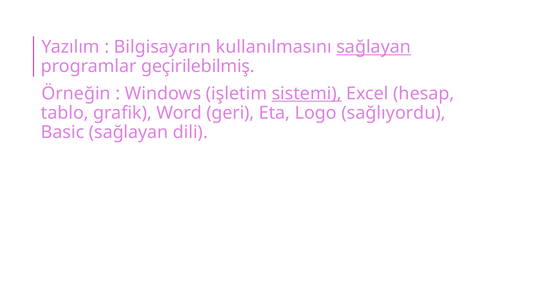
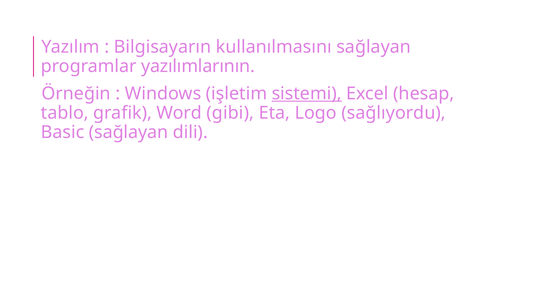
sağlayan at (374, 47) underline: present -> none
geçirilebilmiş: geçirilebilmiş -> yazılımlarının
geri: geri -> gibi
